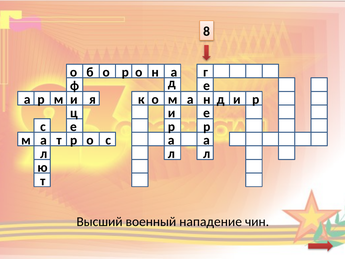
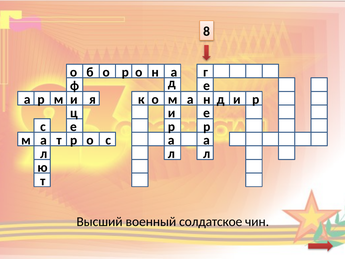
нападение: нападение -> солдатское
